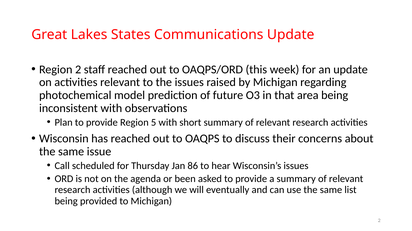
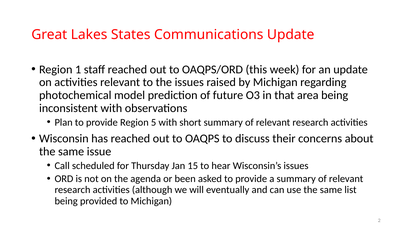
Region 2: 2 -> 1
86: 86 -> 15
